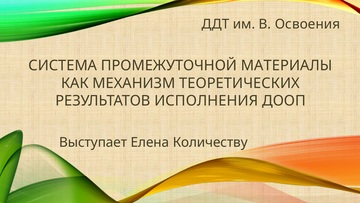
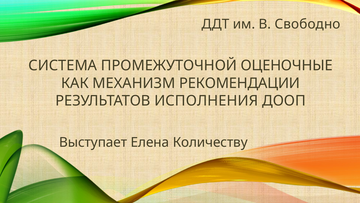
Освоения: Освоения -> Свободно
МАТЕРИАЛЫ: МАТЕРИАЛЫ -> ОЦЕНОЧНЫЕ
ТЕОРЕТИЧЕСКИХ: ТЕОРЕТИЧЕСКИХ -> РЕКОМЕНДАЦИИ
